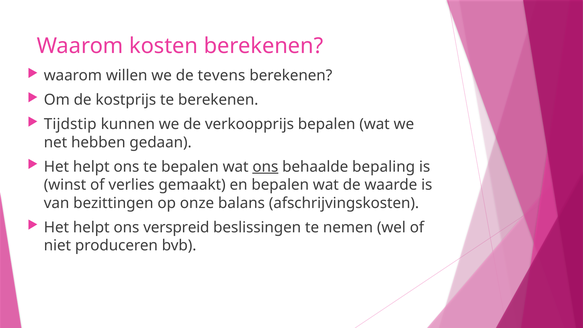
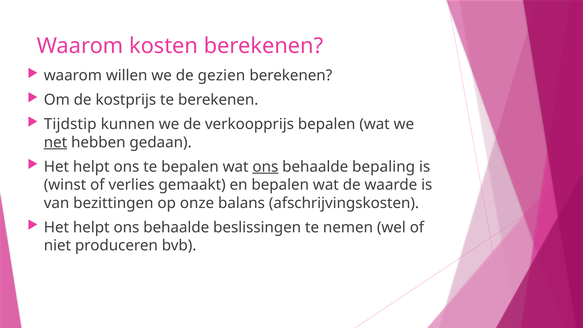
tevens: tevens -> gezien
net underline: none -> present
helpt ons verspreid: verspreid -> behaalde
